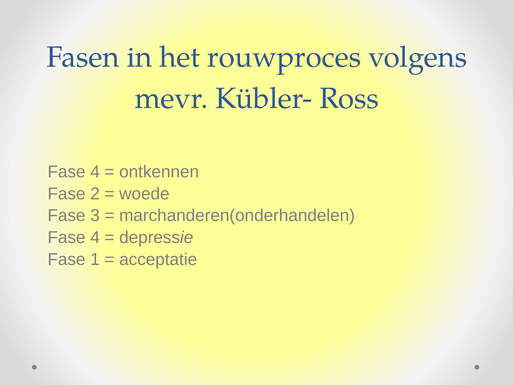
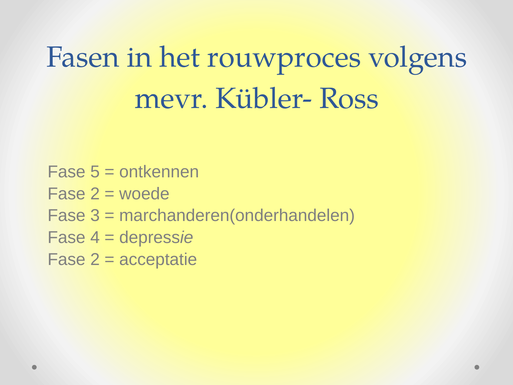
4 at (95, 172): 4 -> 5
1 at (95, 259): 1 -> 2
